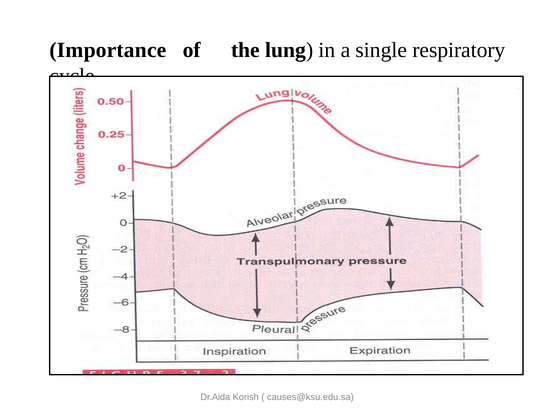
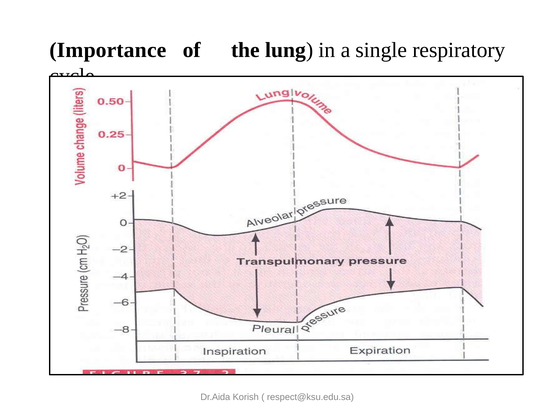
causes@ksu.edu.sa: causes@ksu.edu.sa -> respect@ksu.edu.sa
